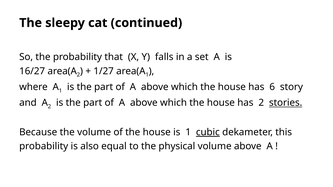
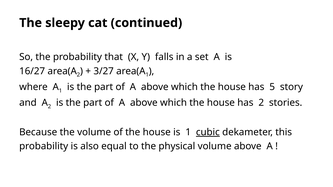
1/27: 1/27 -> 3/27
6: 6 -> 5
stories underline: present -> none
